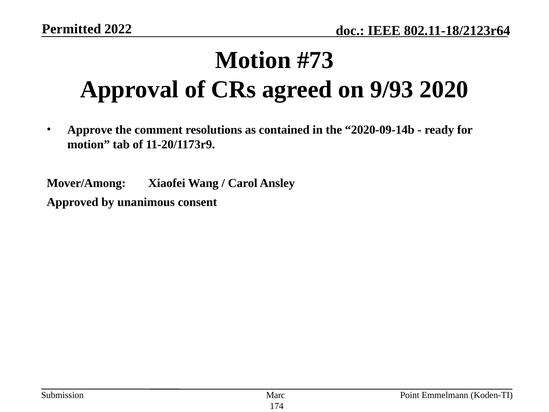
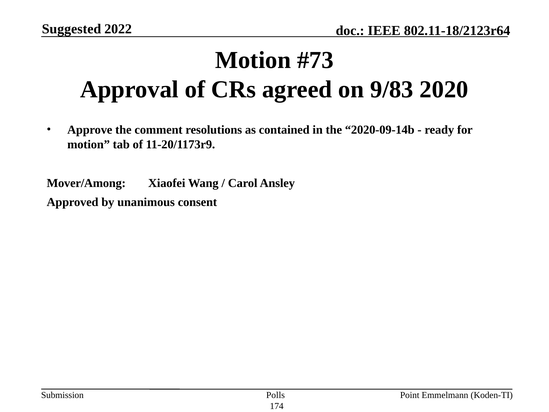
Permitted: Permitted -> Suggested
9/93: 9/93 -> 9/83
Marc: Marc -> Polls
